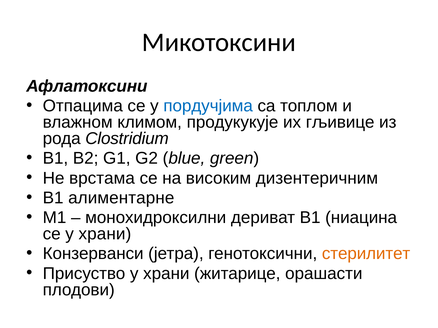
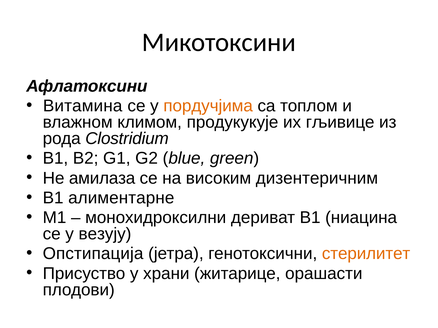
Отпацима: Отпацима -> Витамина
пордучјима colour: blue -> orange
врстама: врстама -> амилаза
се у храни: храни -> везују
Конзерванси: Конзерванси -> Опстипација
